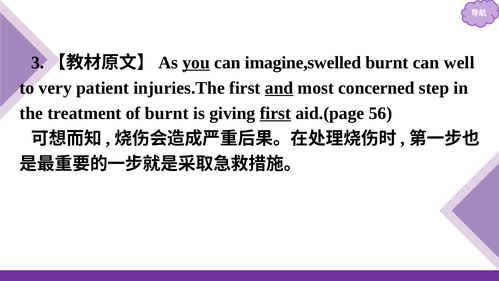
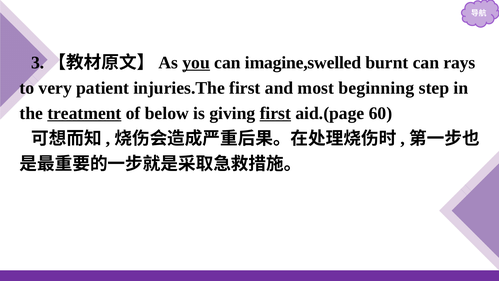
well: well -> rays
and underline: present -> none
concerned: concerned -> beginning
treatment underline: none -> present
of burnt: burnt -> below
56: 56 -> 60
